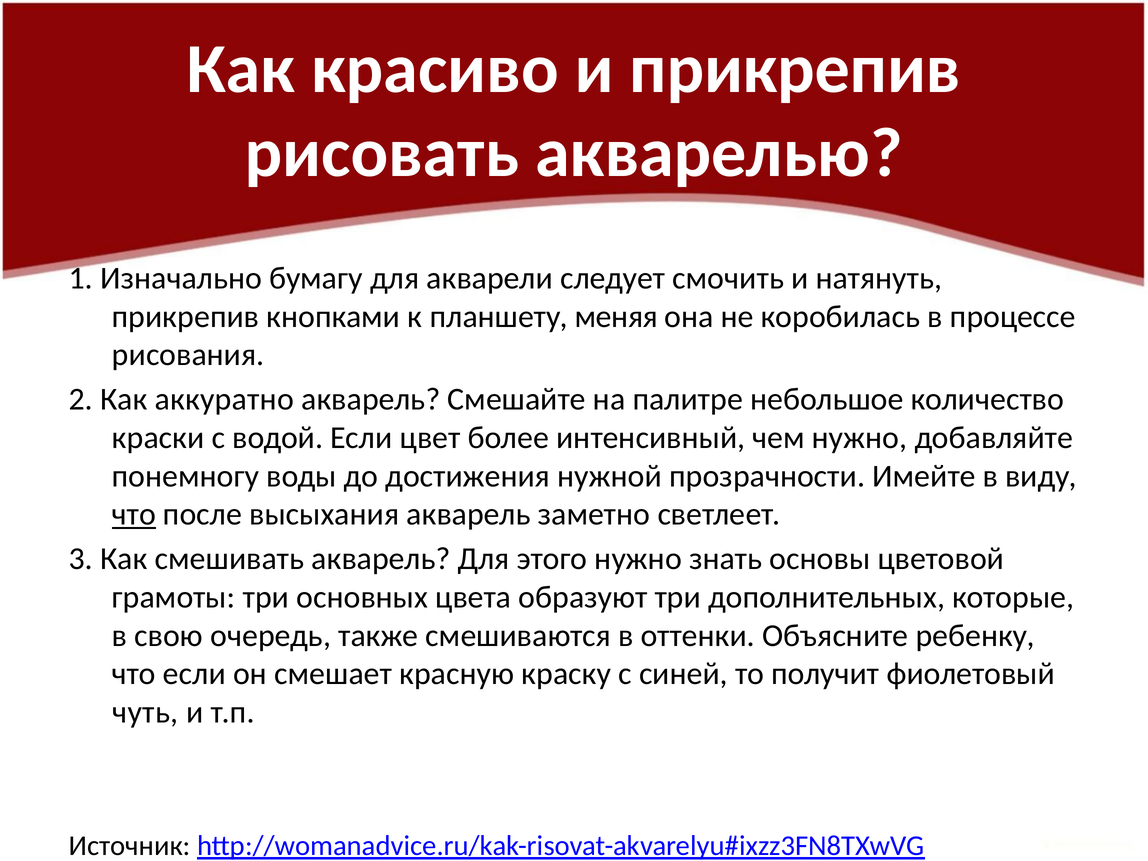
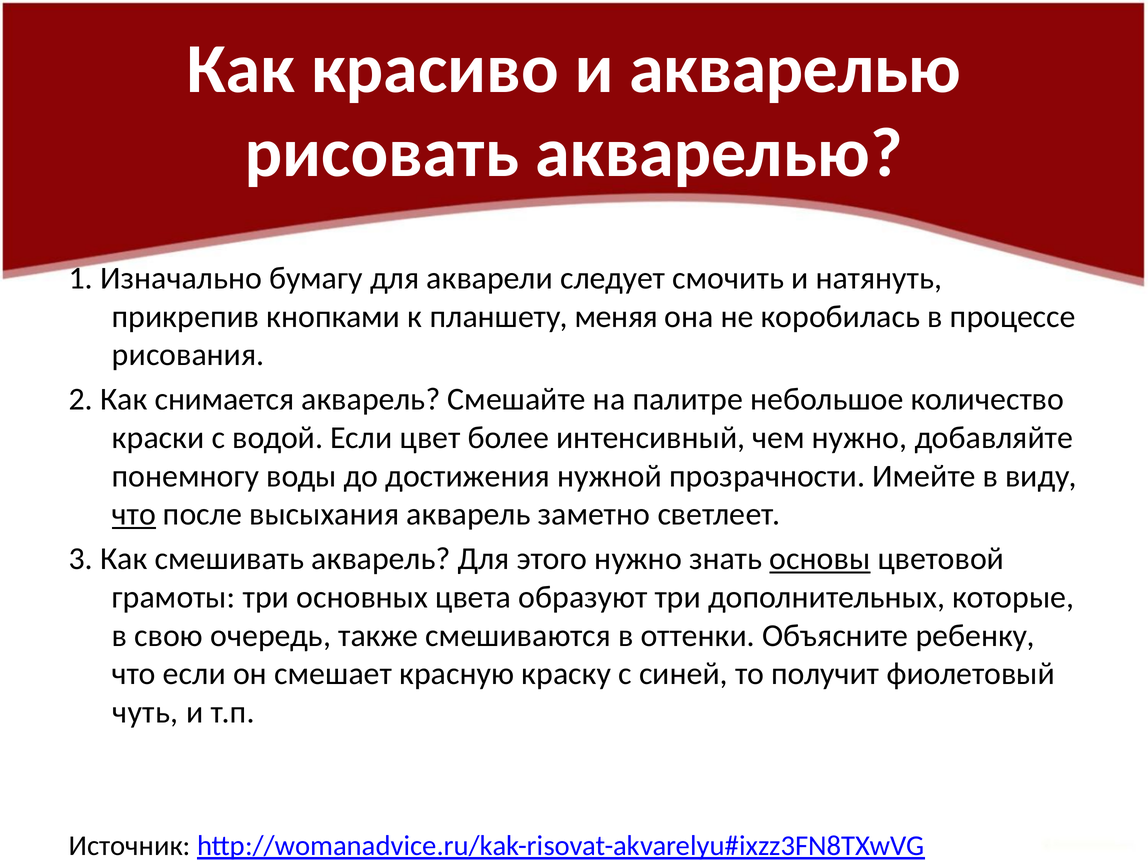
и прикрепив: прикрепив -> акварелью
аккуратно: аккуратно -> снимается
основы underline: none -> present
